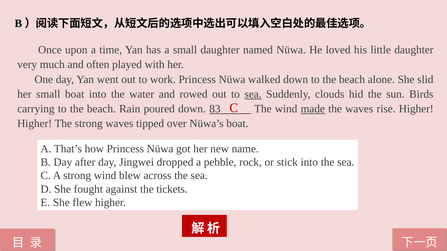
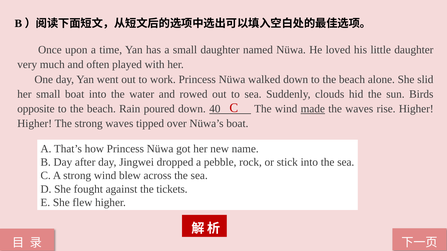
sea at (253, 94) underline: present -> none
carrying: carrying -> opposite
83: 83 -> 40
